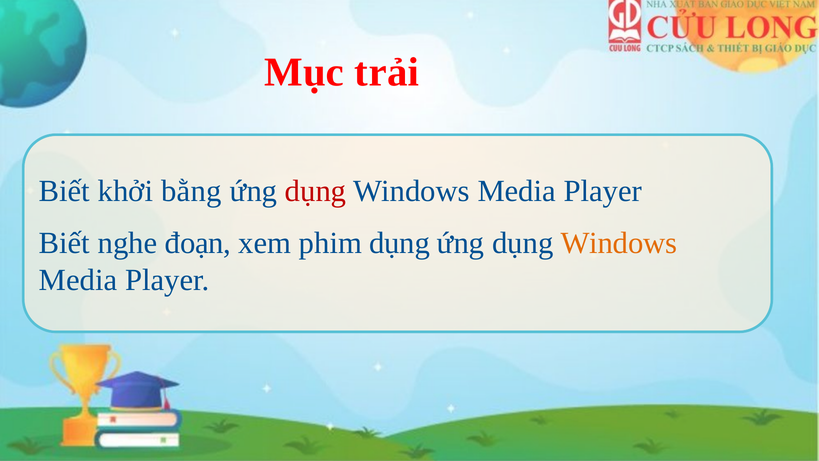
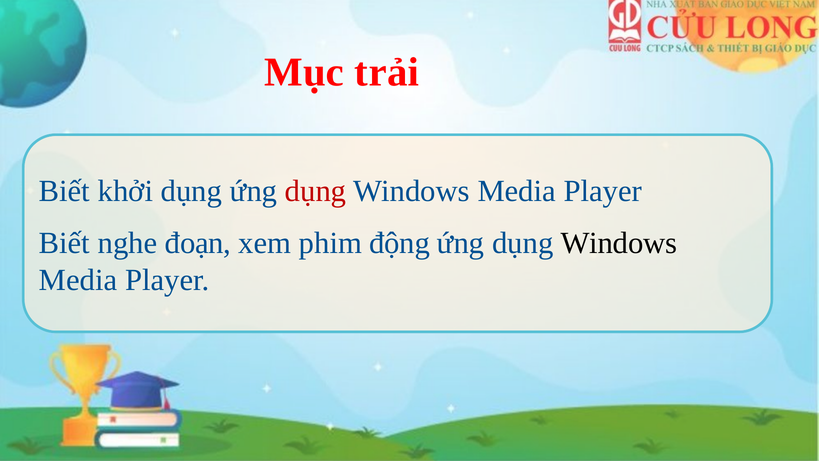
khởi bằng: bằng -> dụng
phim dụng: dụng -> động
Windows at (619, 243) colour: orange -> black
